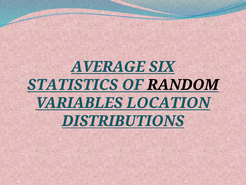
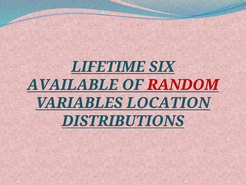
AVERAGE: AVERAGE -> LIFETIME
STATISTICS: STATISTICS -> AVAILABLE
RANDOM colour: black -> red
